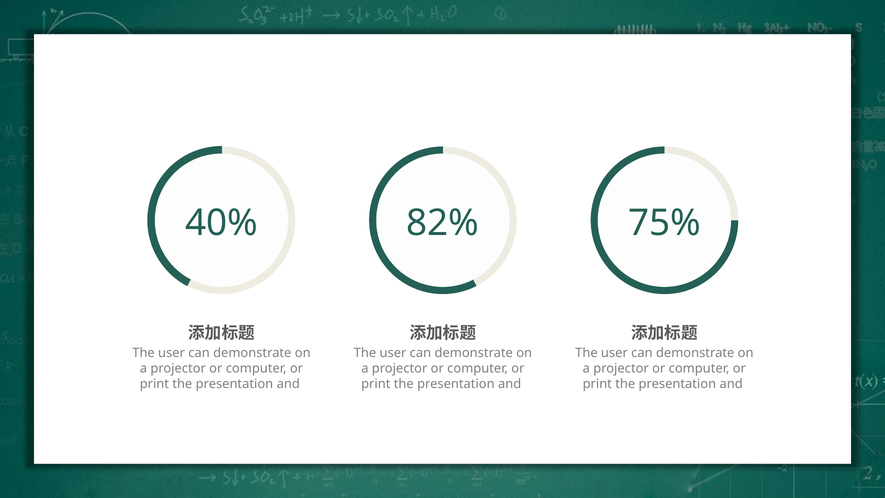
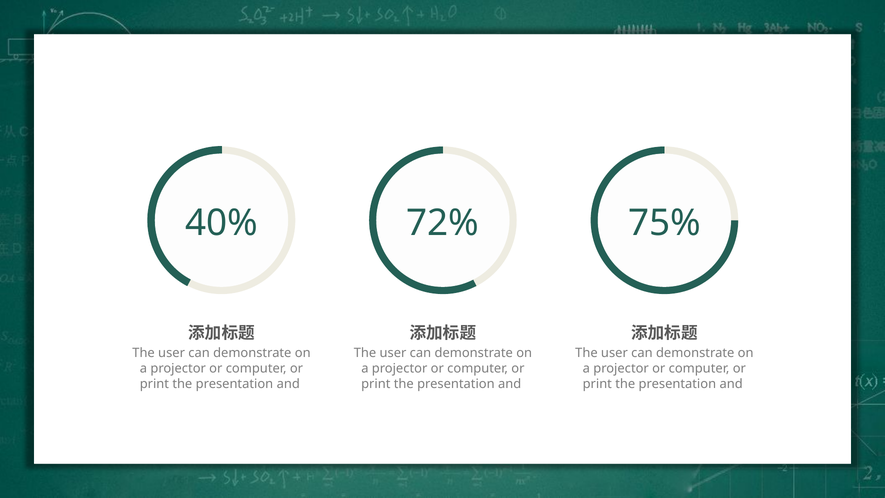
82%: 82% -> 72%
